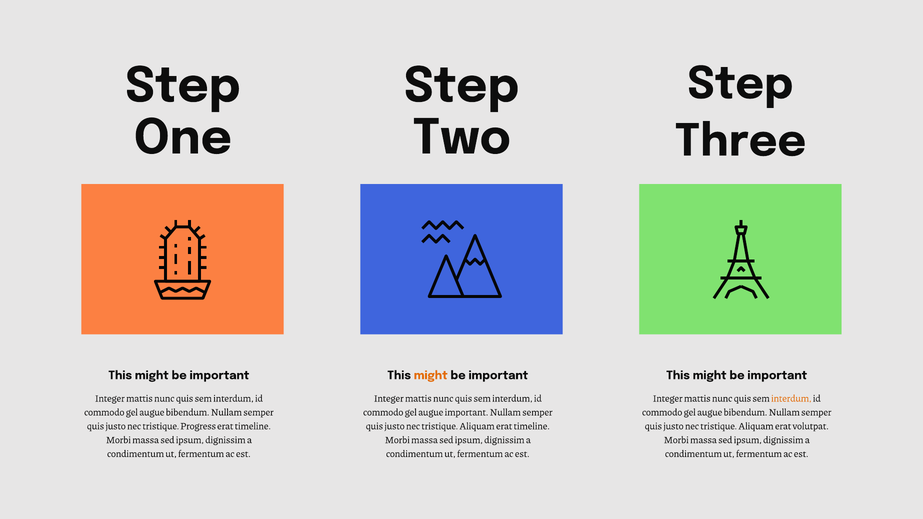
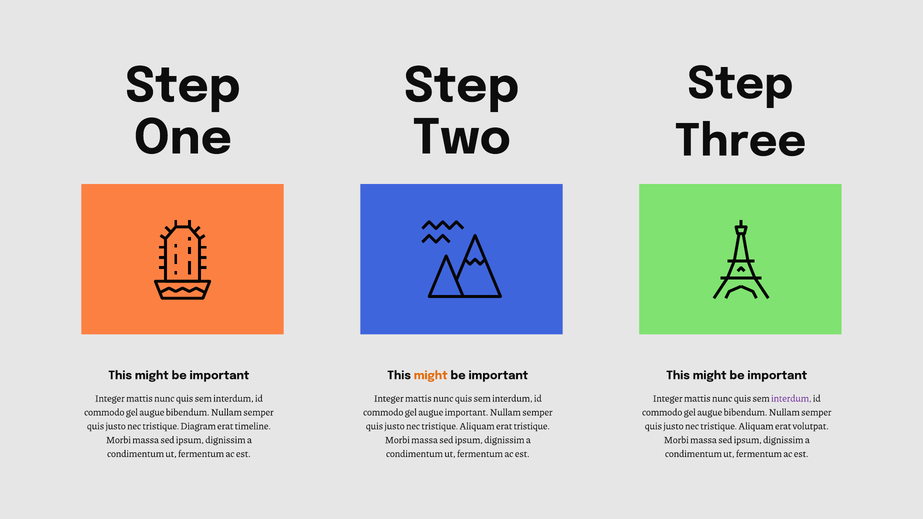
interdum at (791, 399) colour: orange -> purple
Progress: Progress -> Diagram
Aliquam erat timeline: timeline -> tristique
